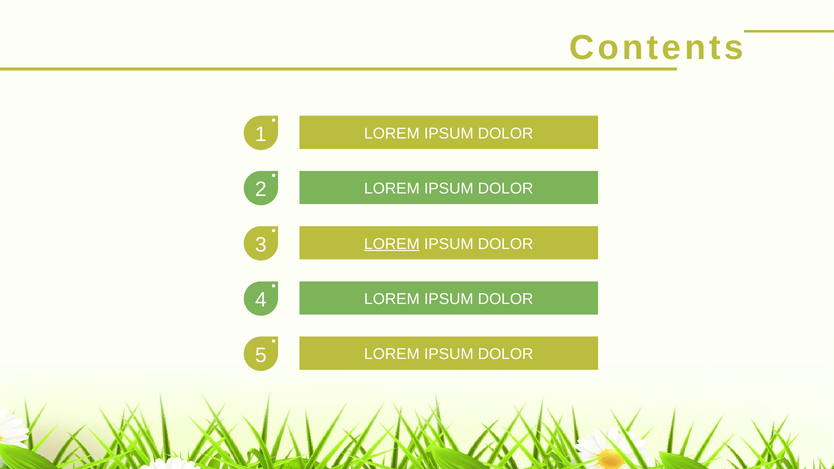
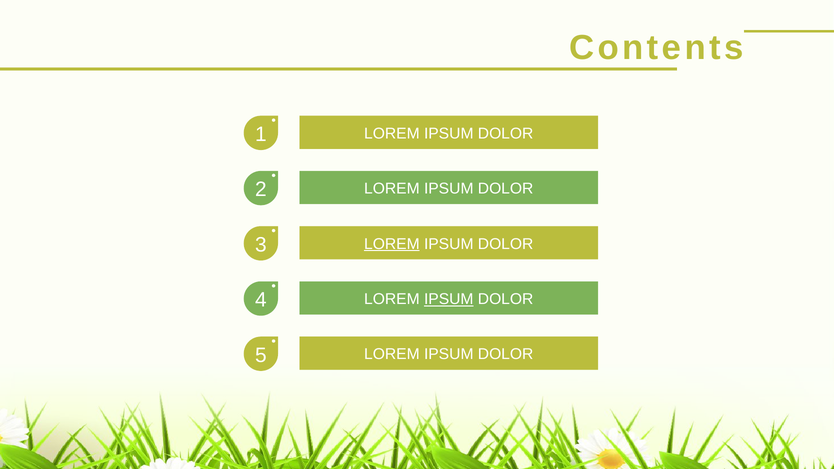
IPSUM at (449, 299) underline: none -> present
